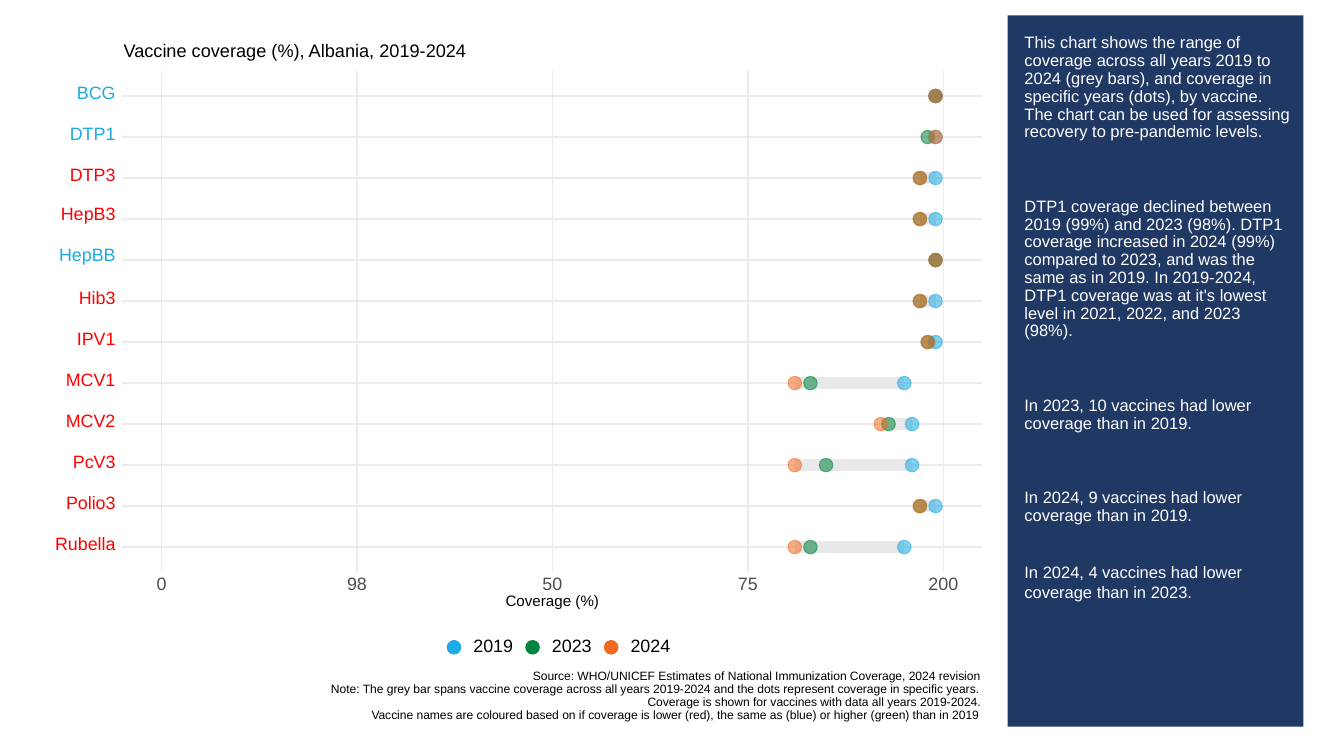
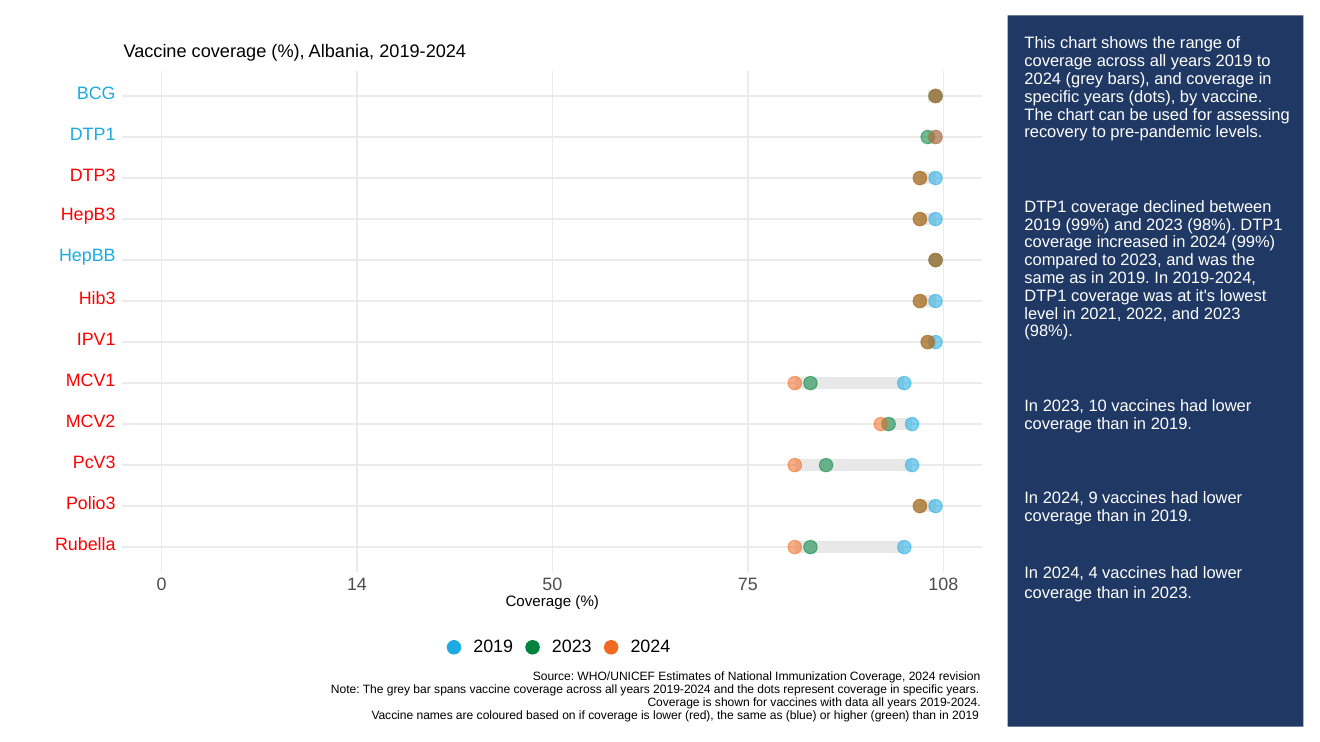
98: 98 -> 14
200: 200 -> 108
